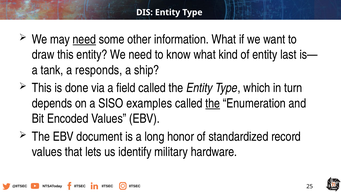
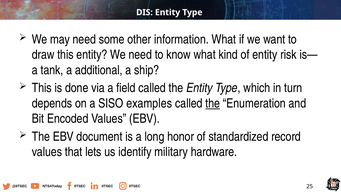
need at (84, 39) underline: present -> none
last: last -> risk
responds: responds -> additional
